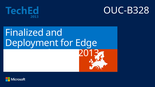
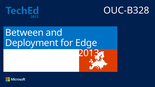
Finalized: Finalized -> Between
